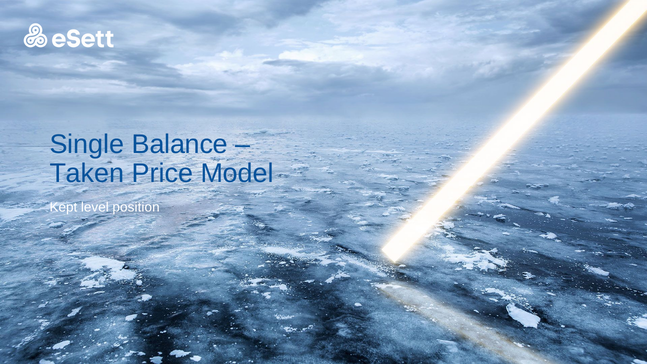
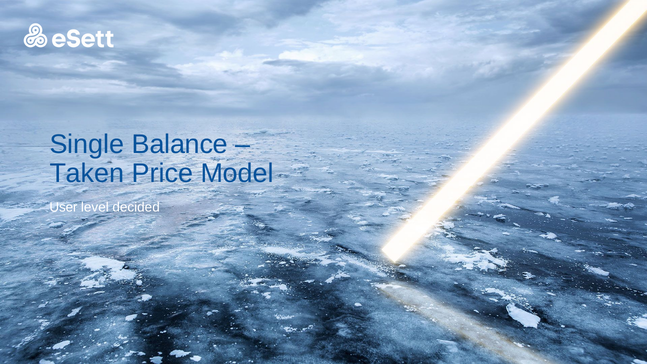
Kept: Kept -> User
position: position -> decided
